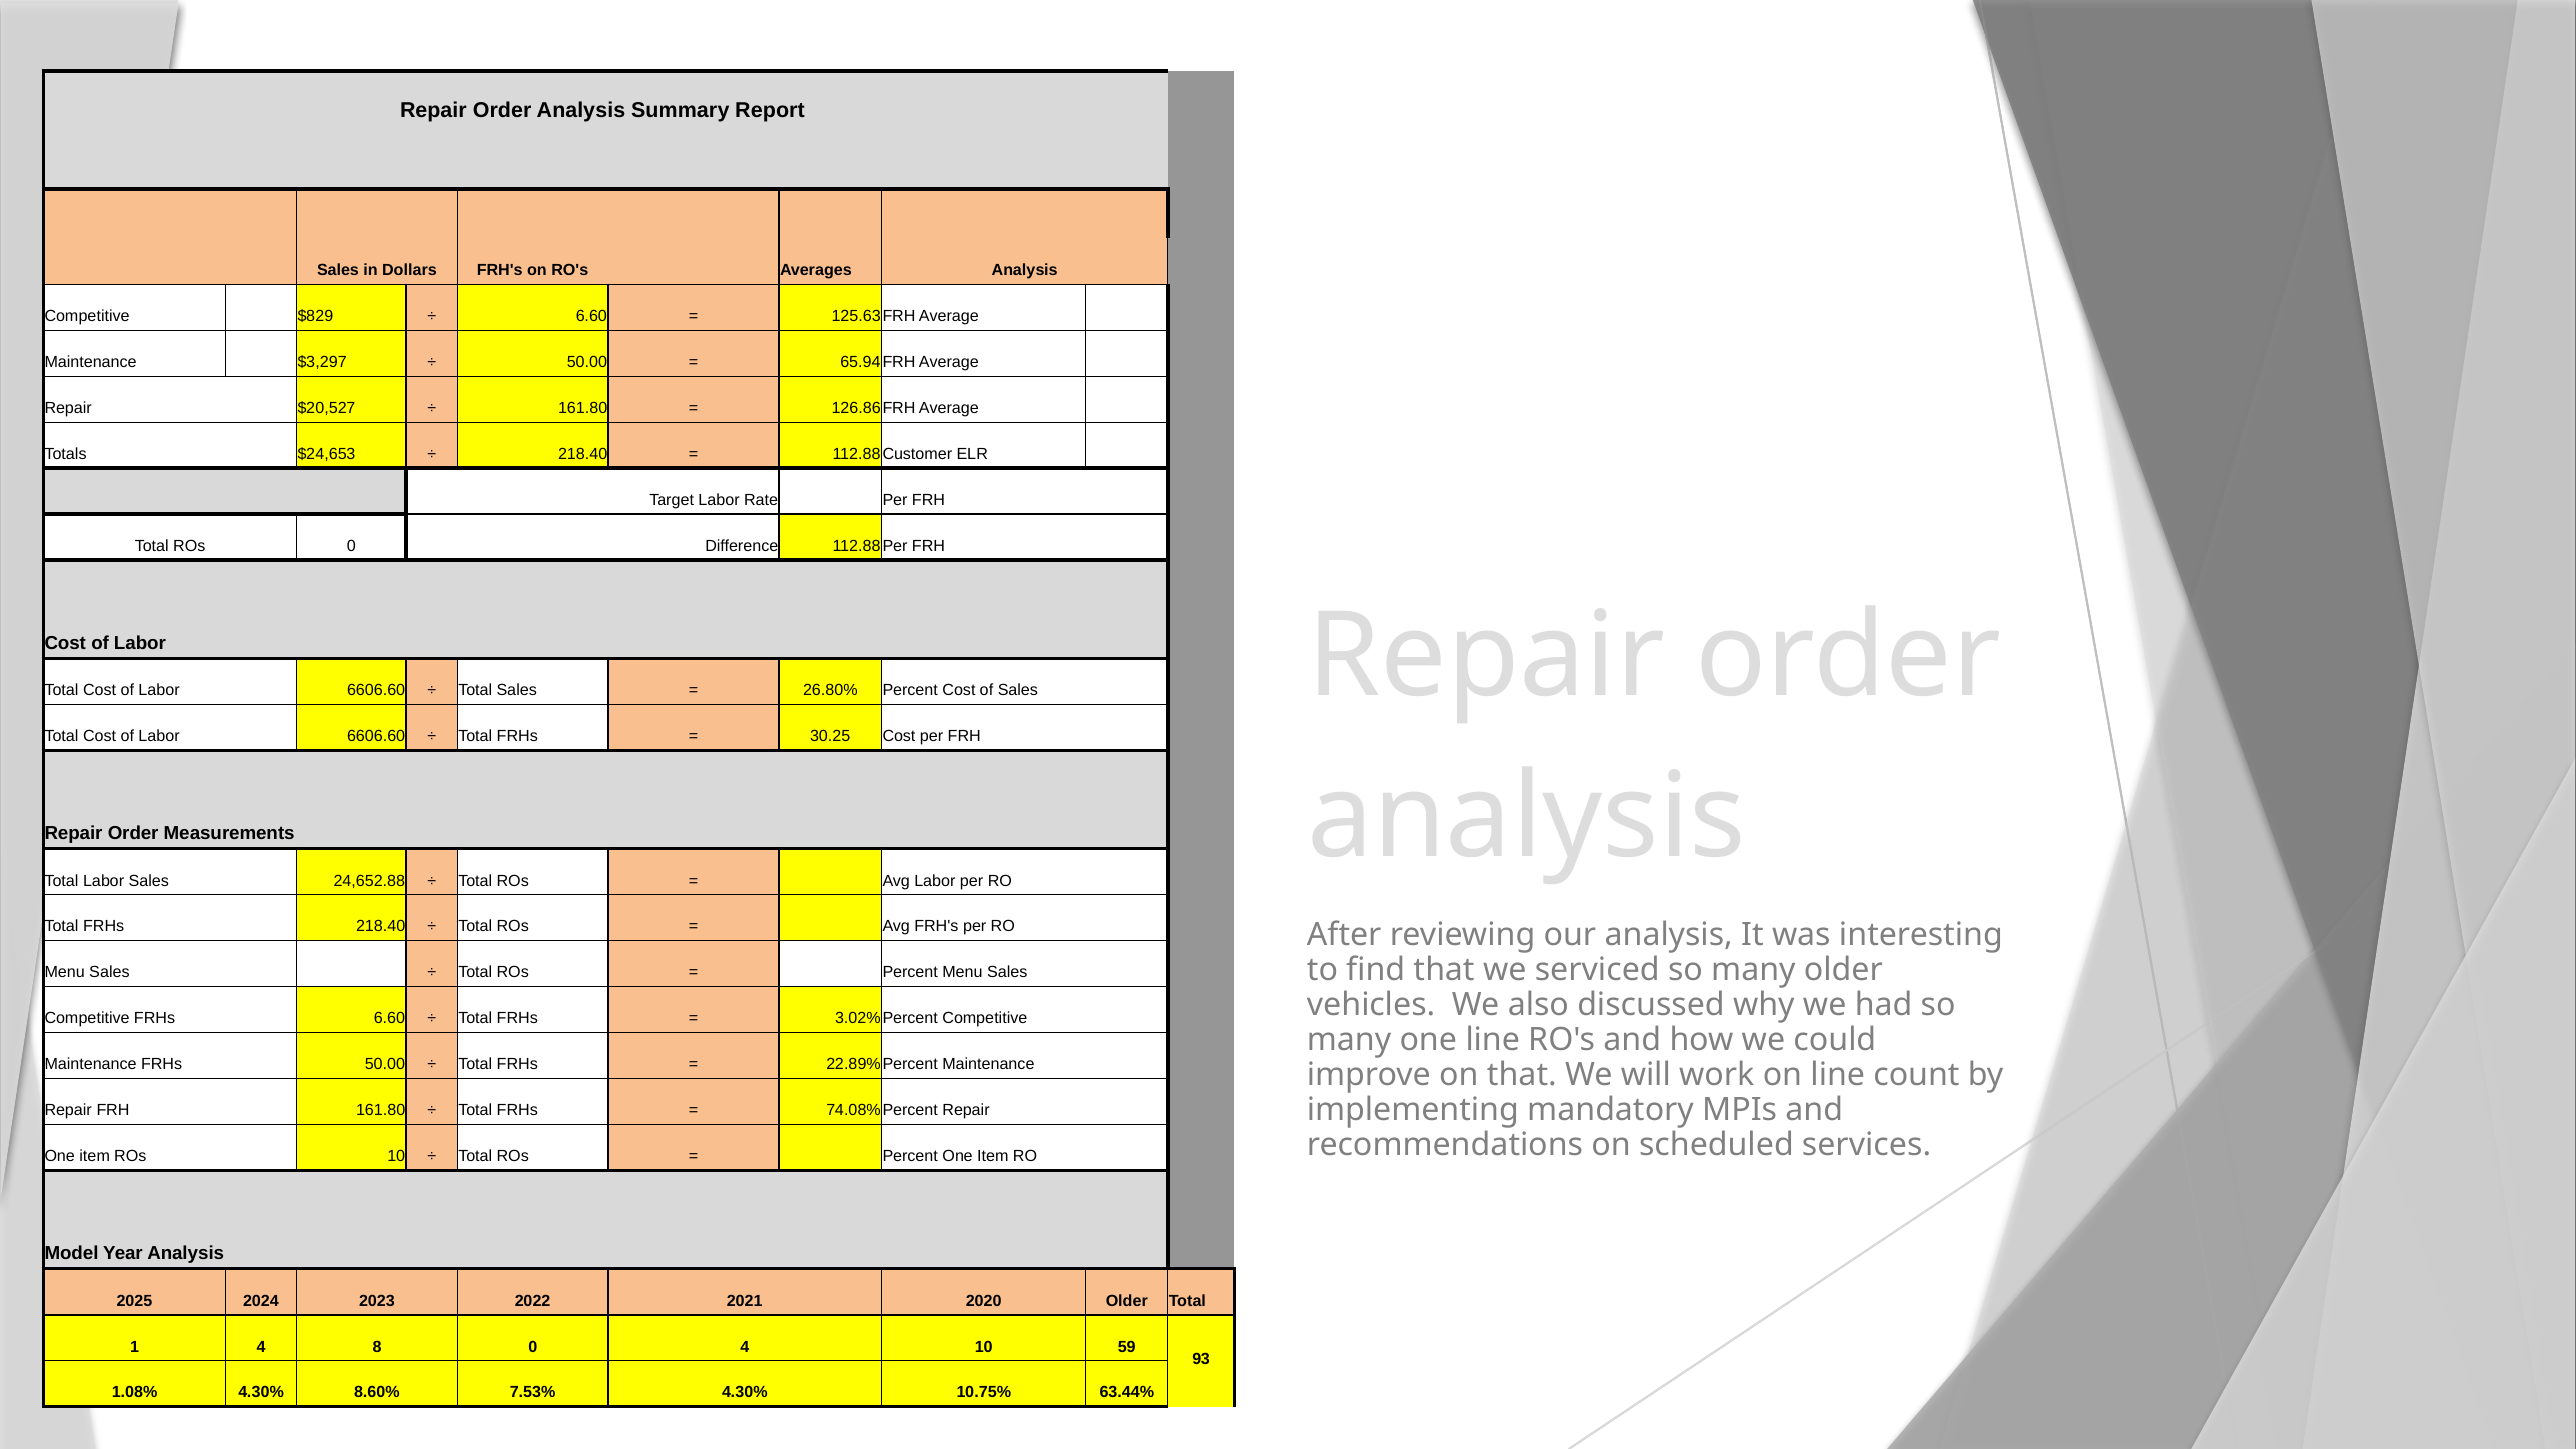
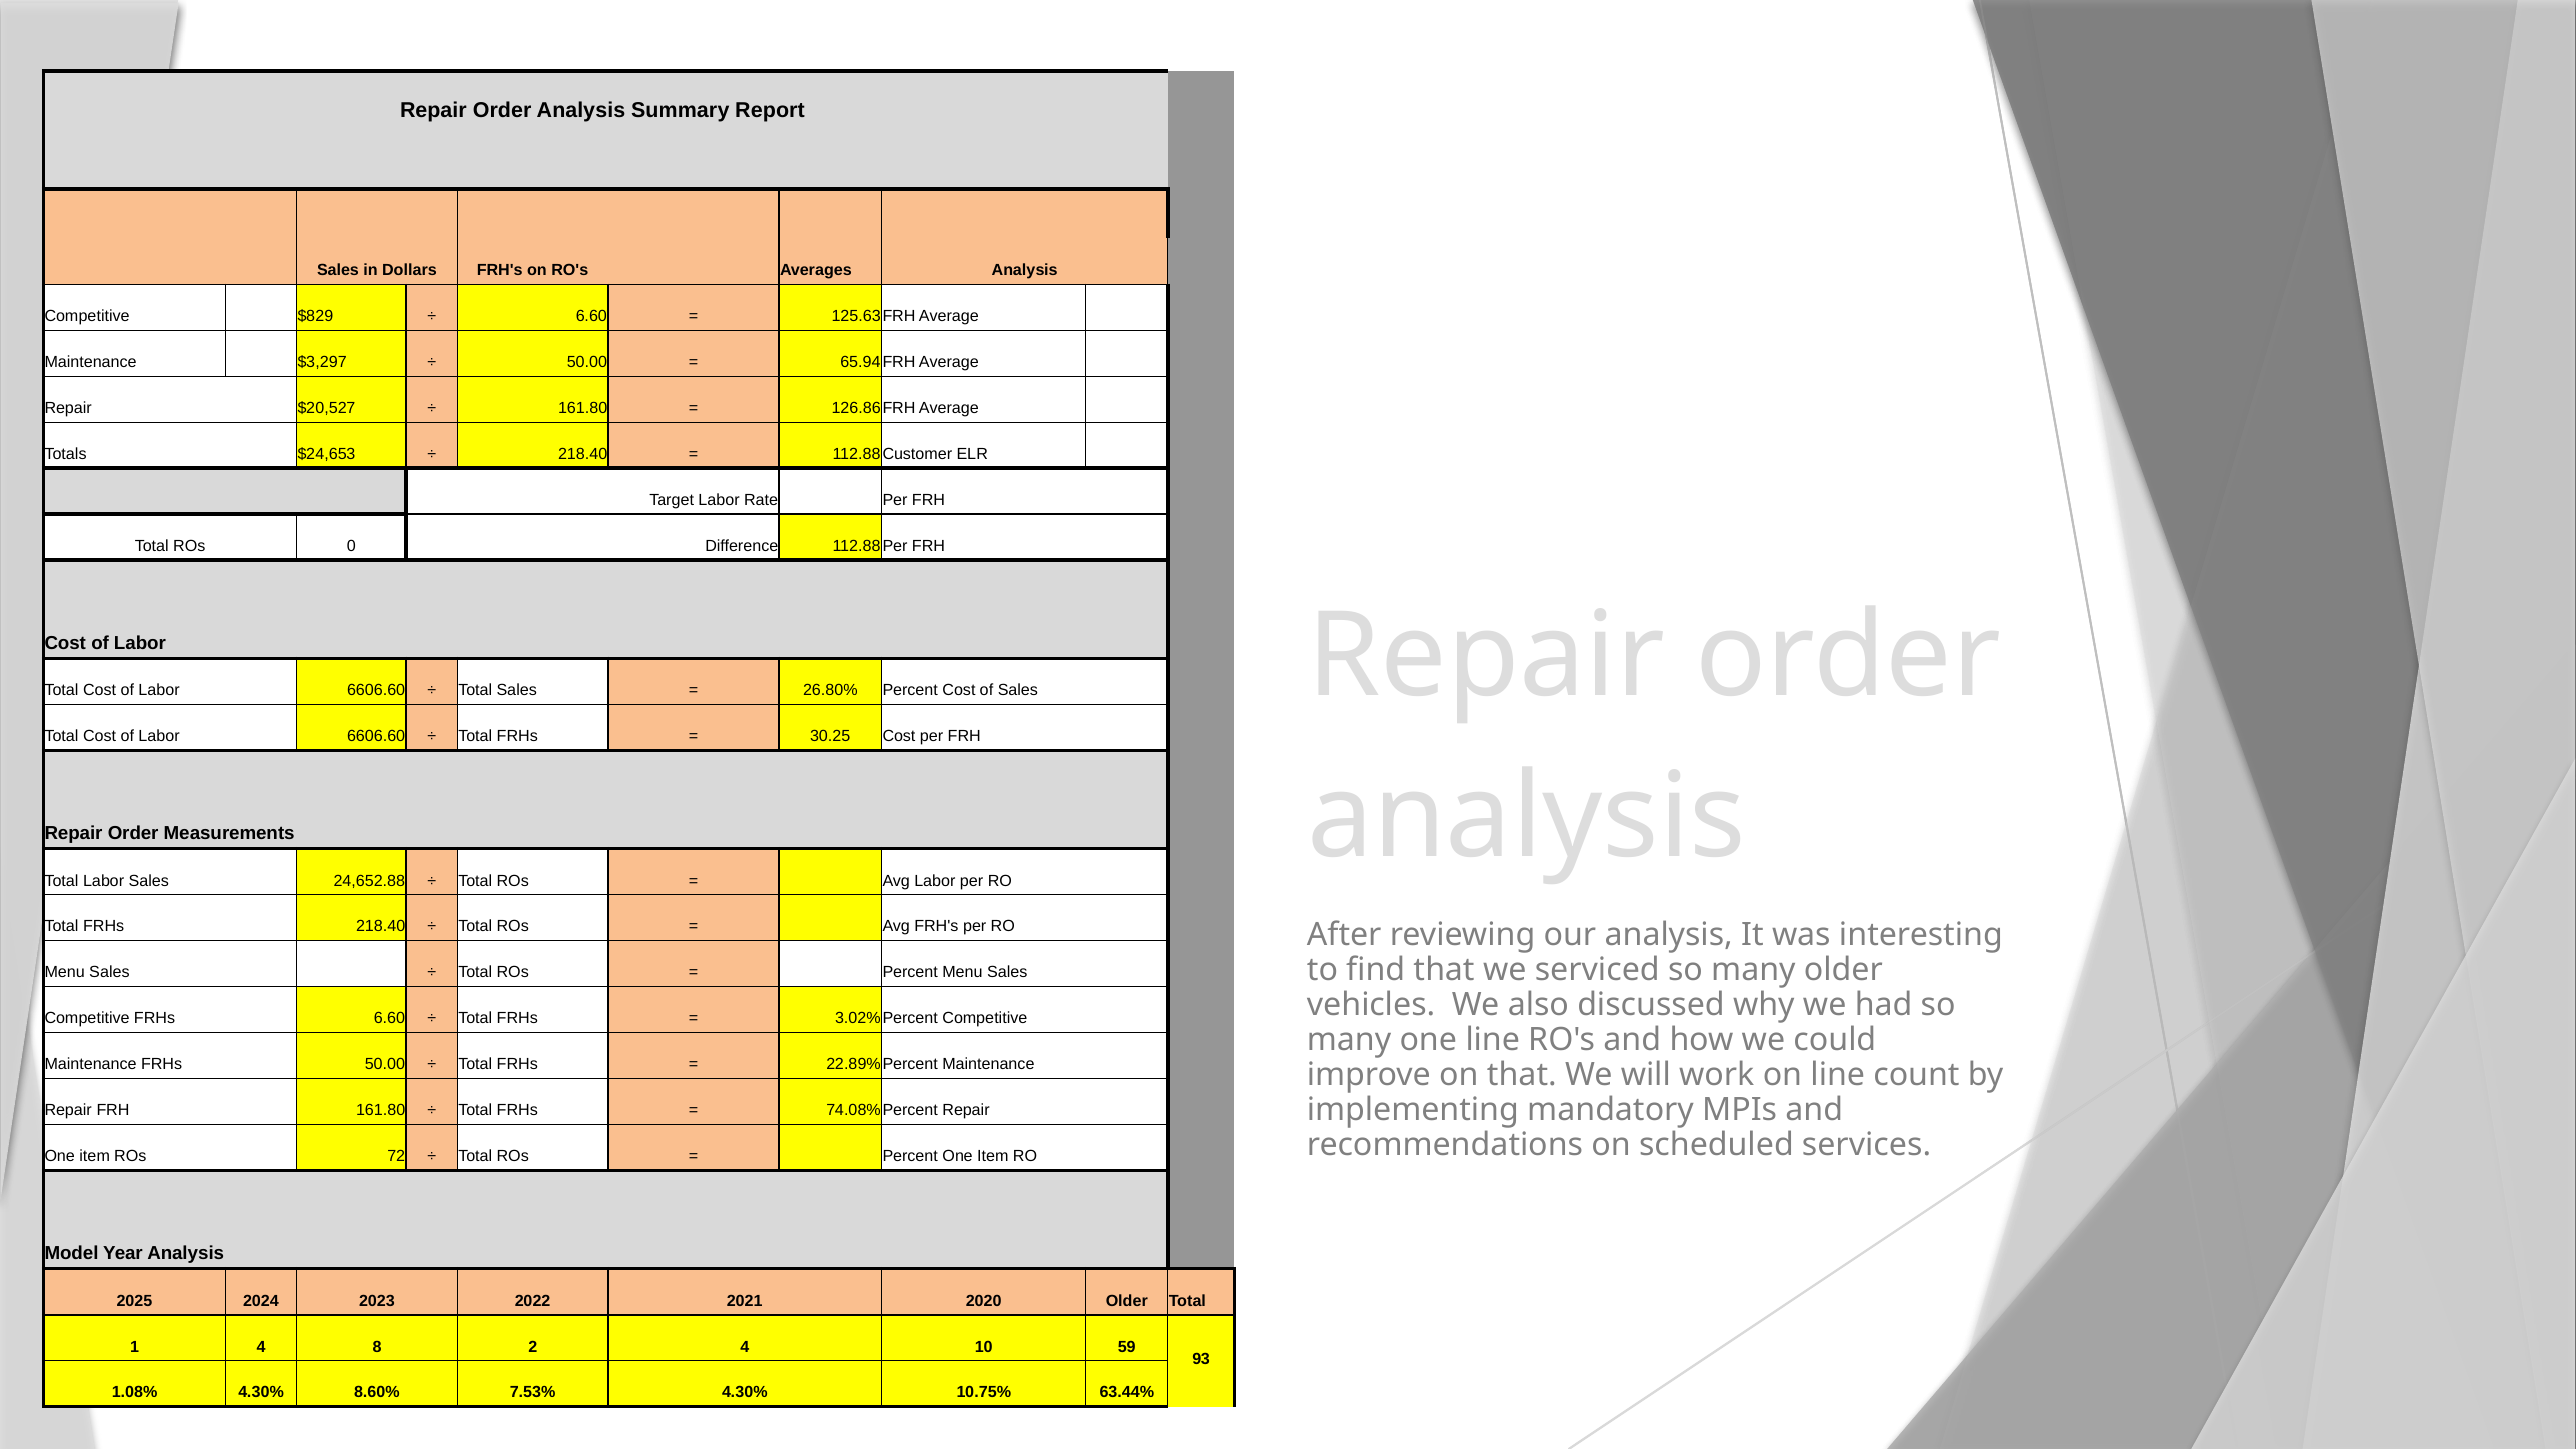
ROs 10: 10 -> 72
8 0: 0 -> 2
